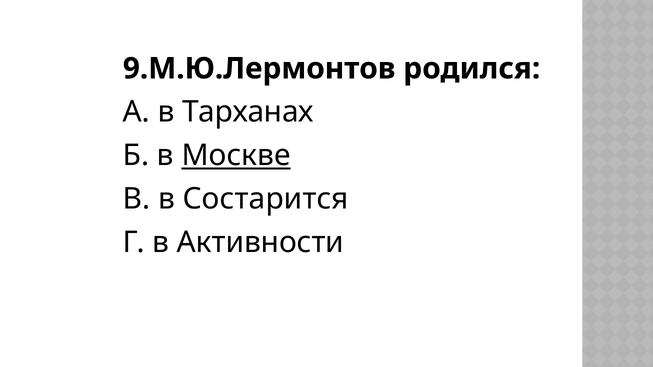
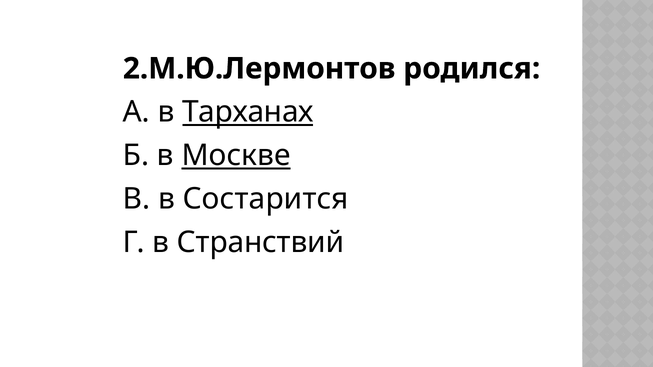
9.М.Ю.Лермонтов: 9.М.Ю.Лермонтов -> 2.М.Ю.Лермонтов
Тарханах underline: none -> present
Активности: Активности -> Странствий
